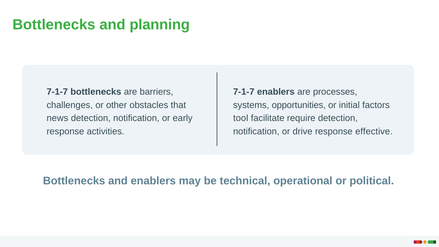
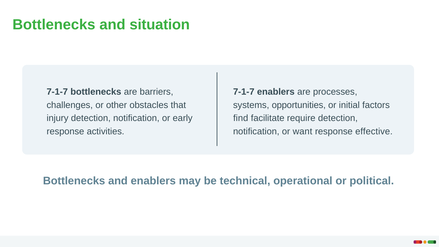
planning: planning -> situation
news: news -> injury
tool: tool -> find
drive: drive -> want
